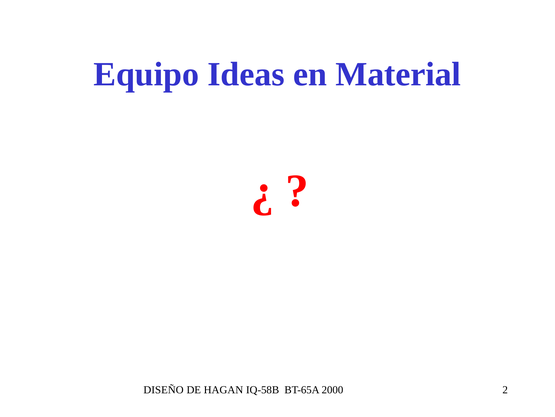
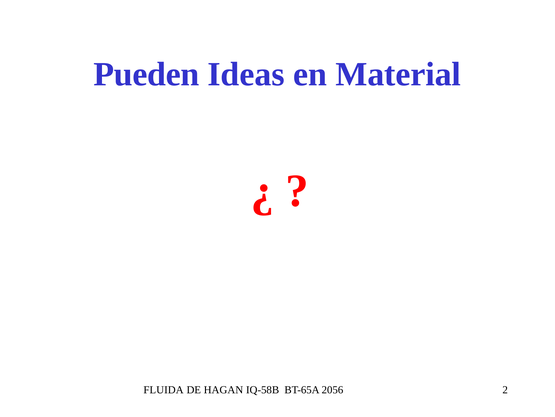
Equipo: Equipo -> Pueden
DISEÑO: DISEÑO -> FLUIDA
2000: 2000 -> 2056
